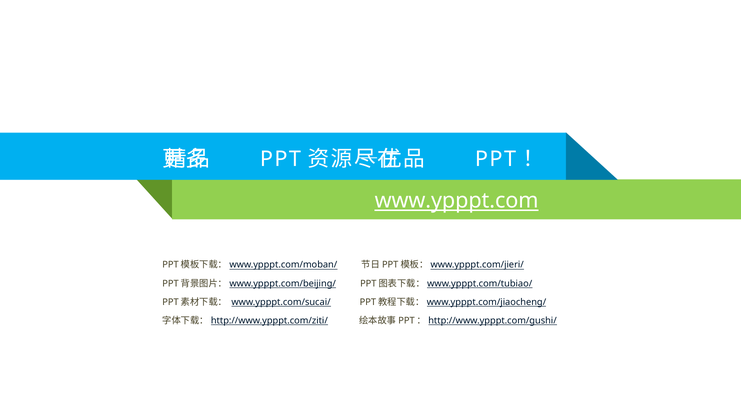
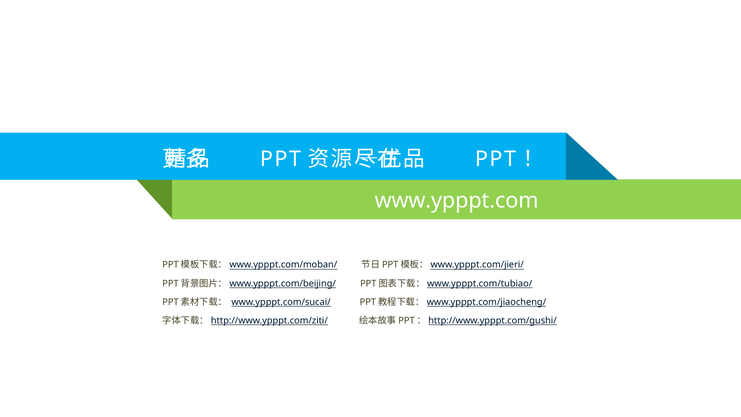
www.ypppt.com underline: present -> none
